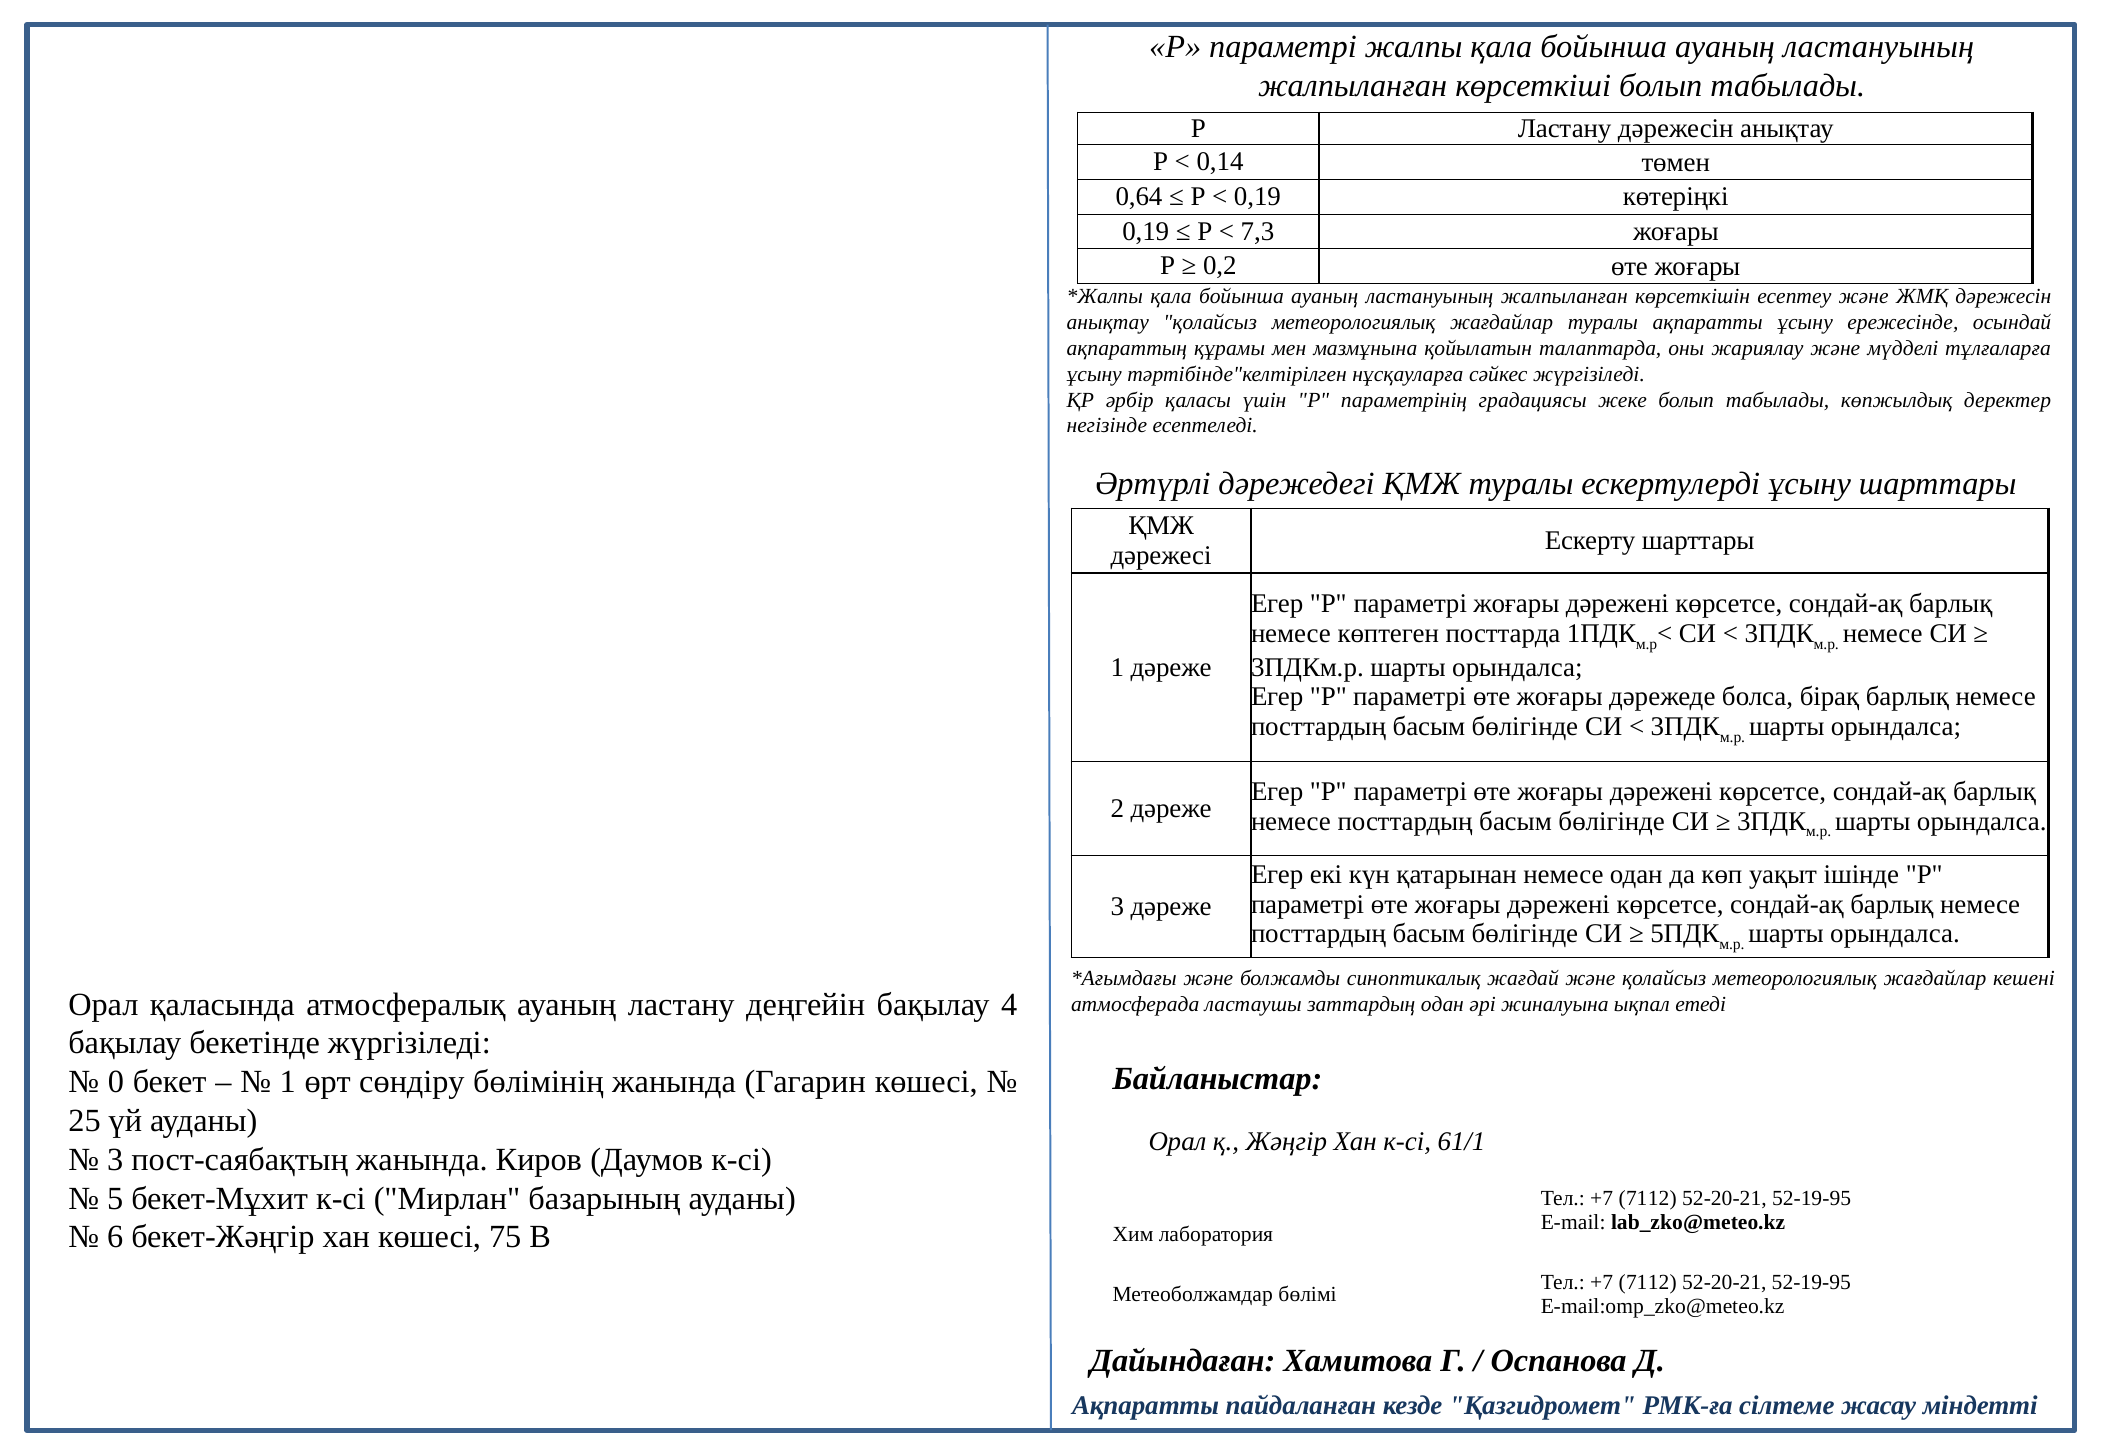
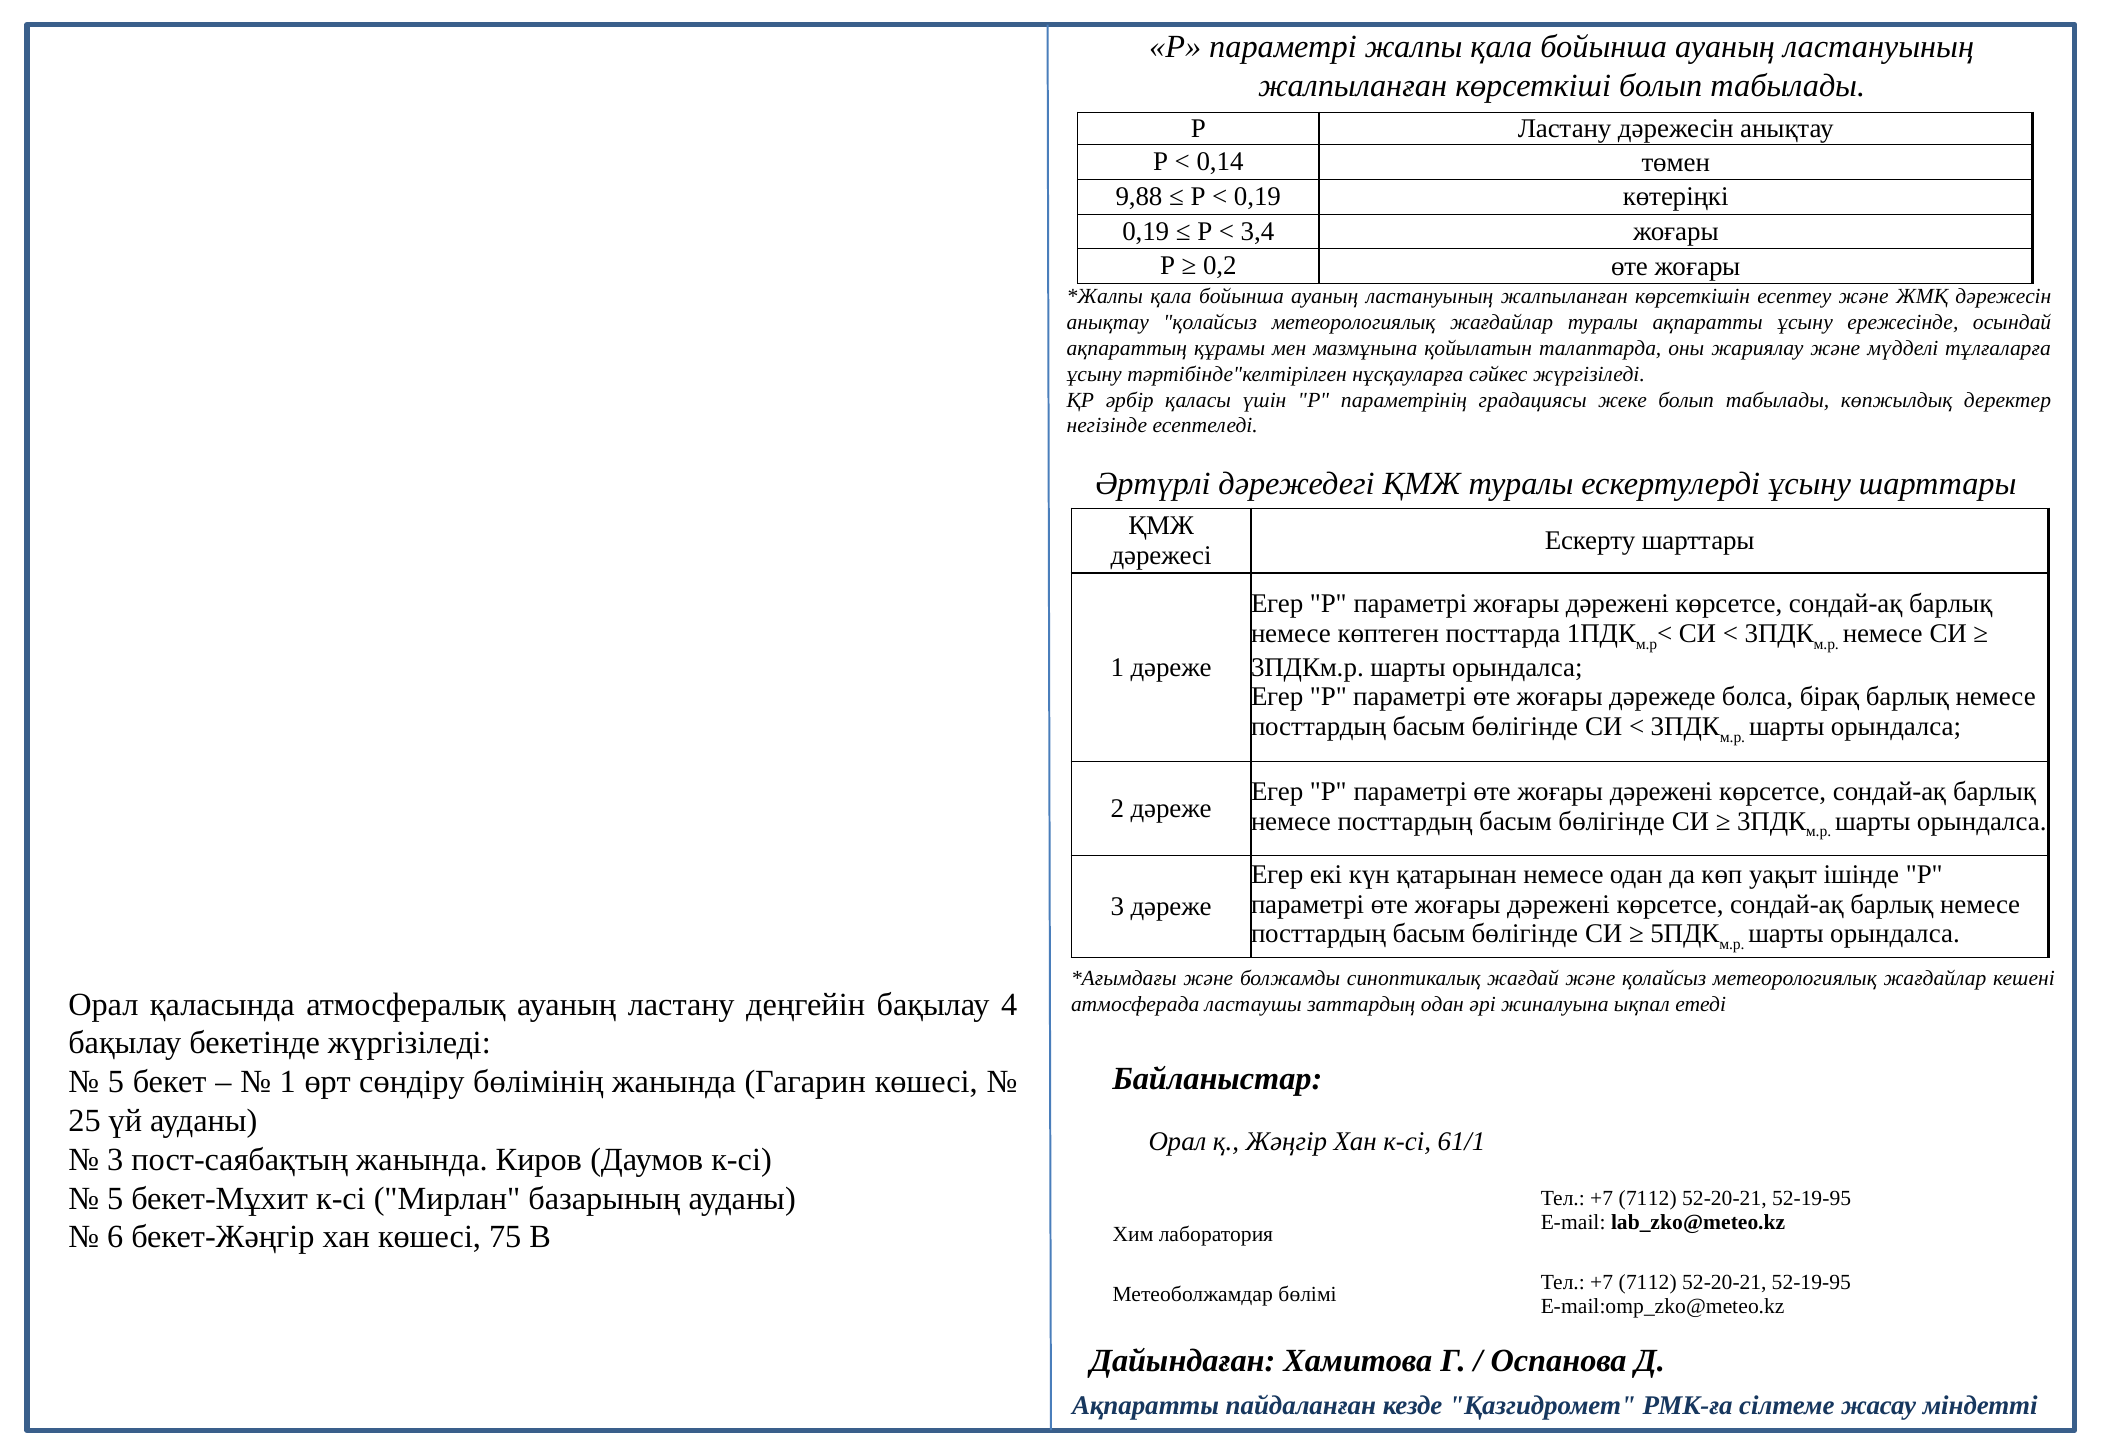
0,64: 0,64 -> 9,88
7,3: 7,3 -> 3,4
0 at (116, 1082): 0 -> 5
